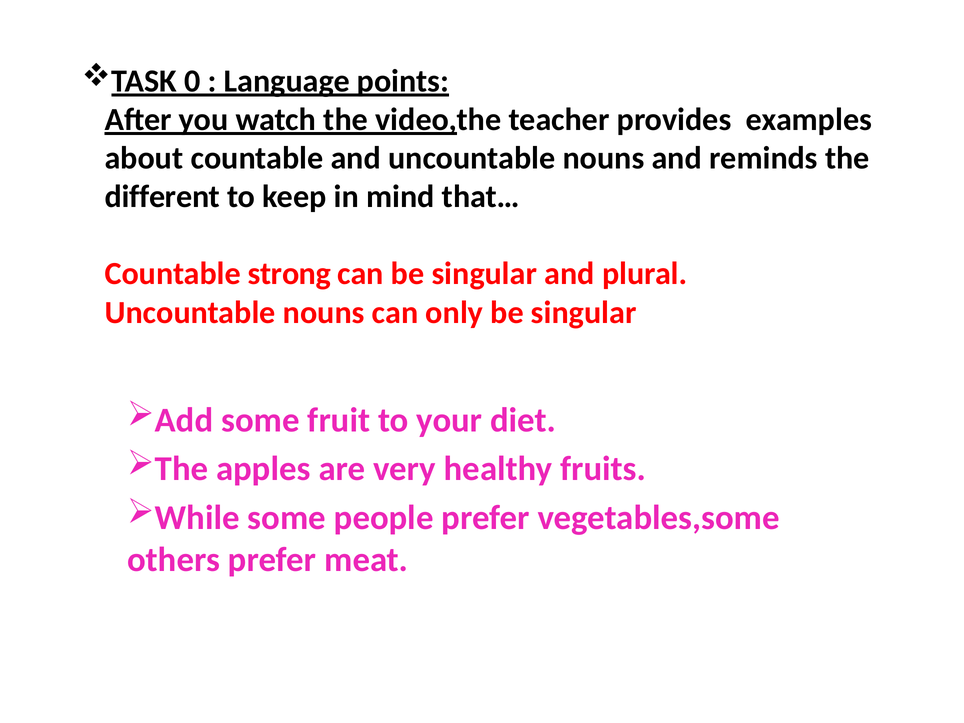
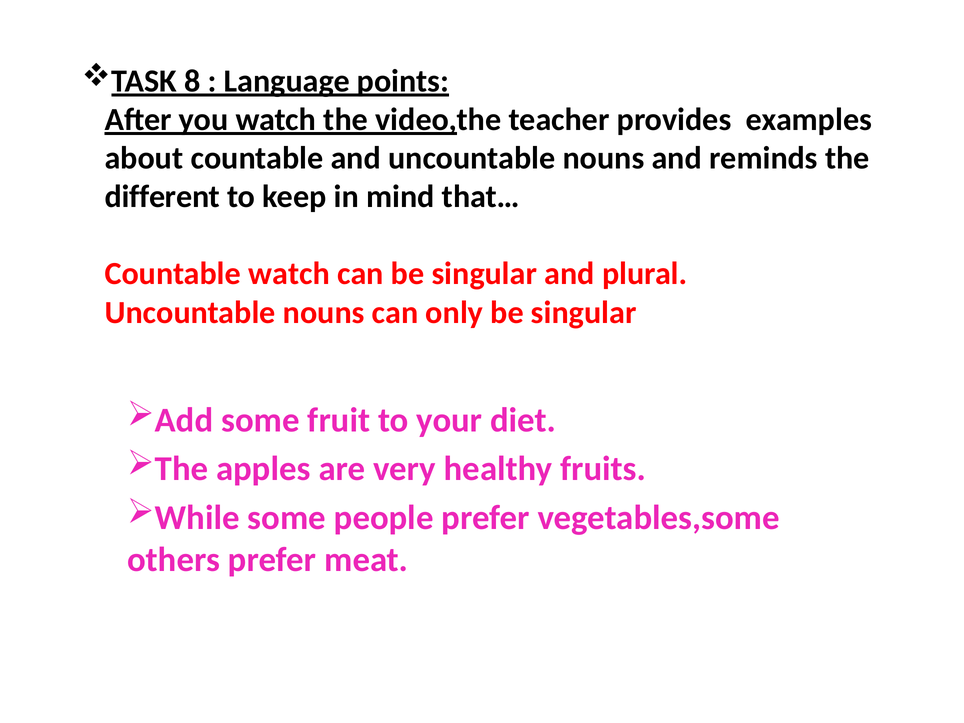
0: 0 -> 8
Countable strong: strong -> watch
